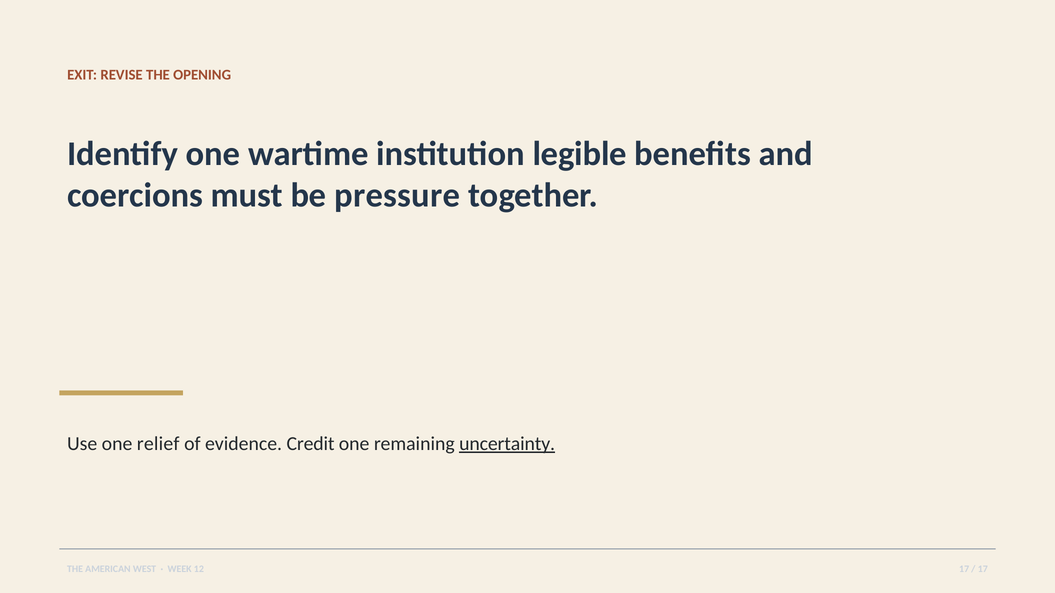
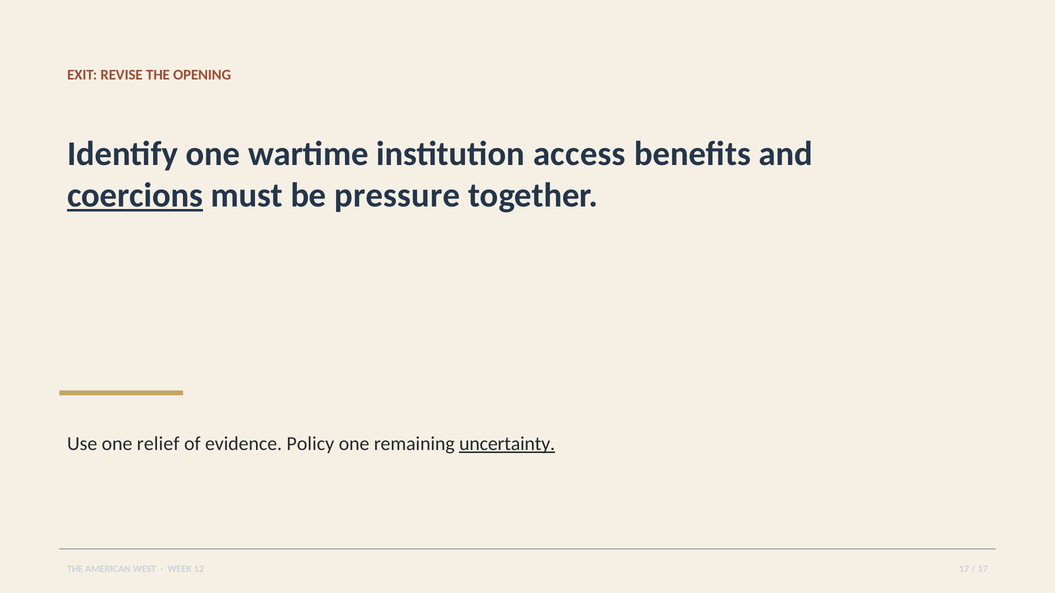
legible: legible -> access
coercions underline: none -> present
Credit: Credit -> Policy
